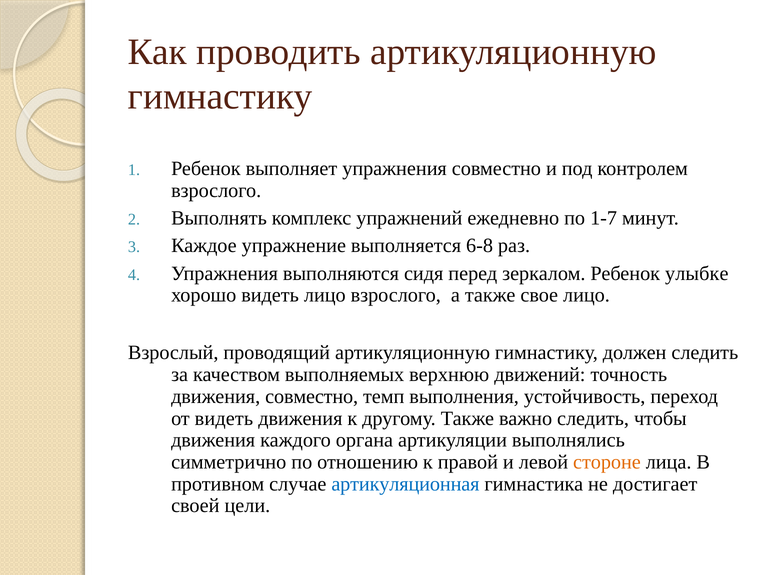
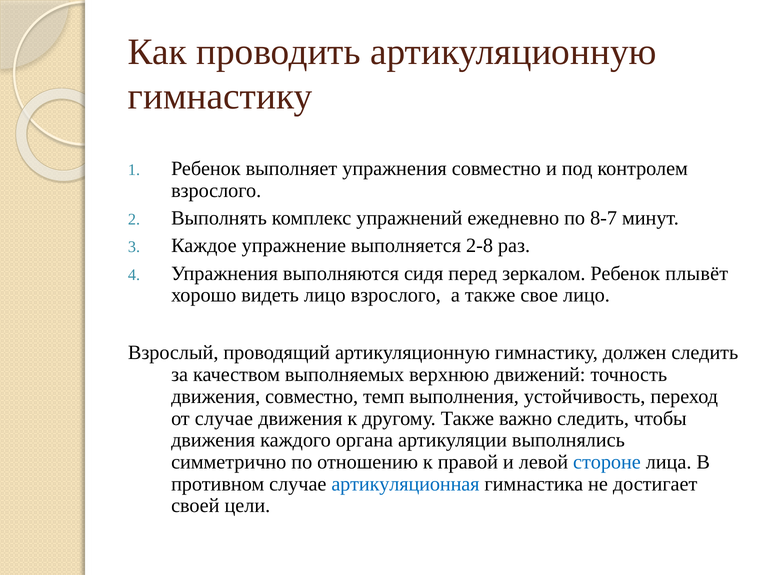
1-7: 1-7 -> 8-7
6-8: 6-8 -> 2-8
улыбке: улыбке -> плывёт
от видеть: видеть -> случае
стороне colour: orange -> blue
